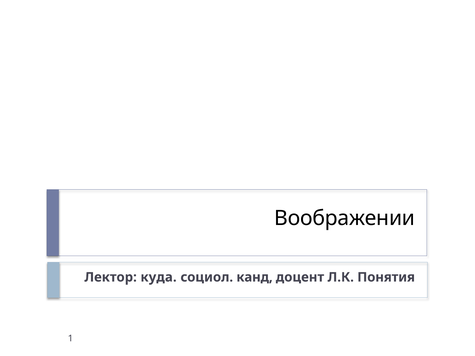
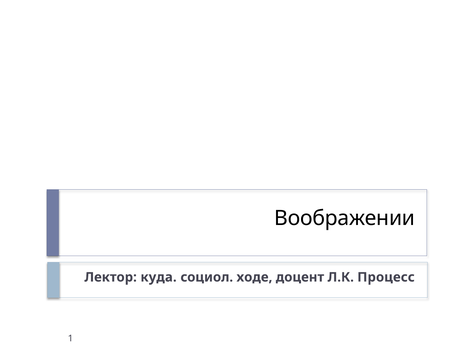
канд: канд -> ходе
Понятия: Понятия -> Процесс
